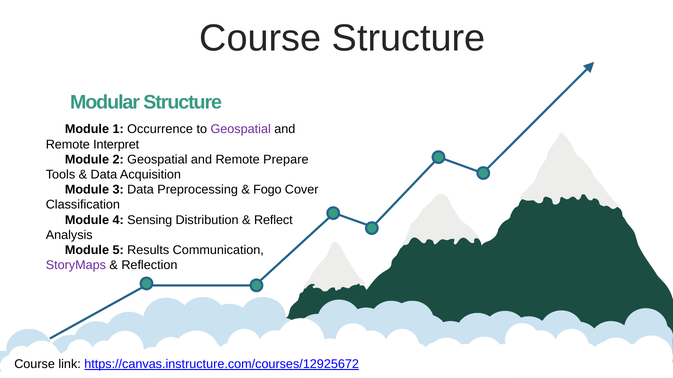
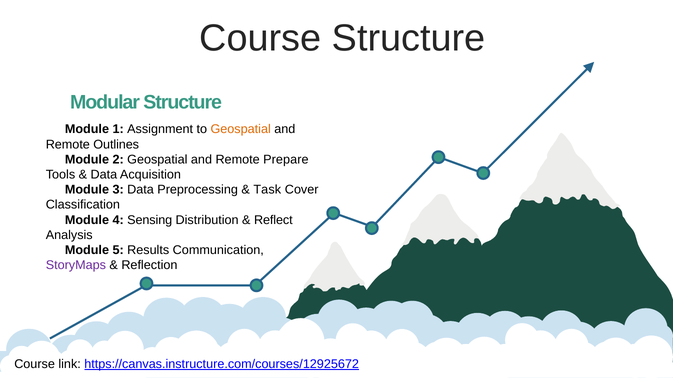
Occurrence: Occurrence -> Assignment
Geospatial at (241, 129) colour: purple -> orange
Interpret: Interpret -> Outlines
Fogo: Fogo -> Task
